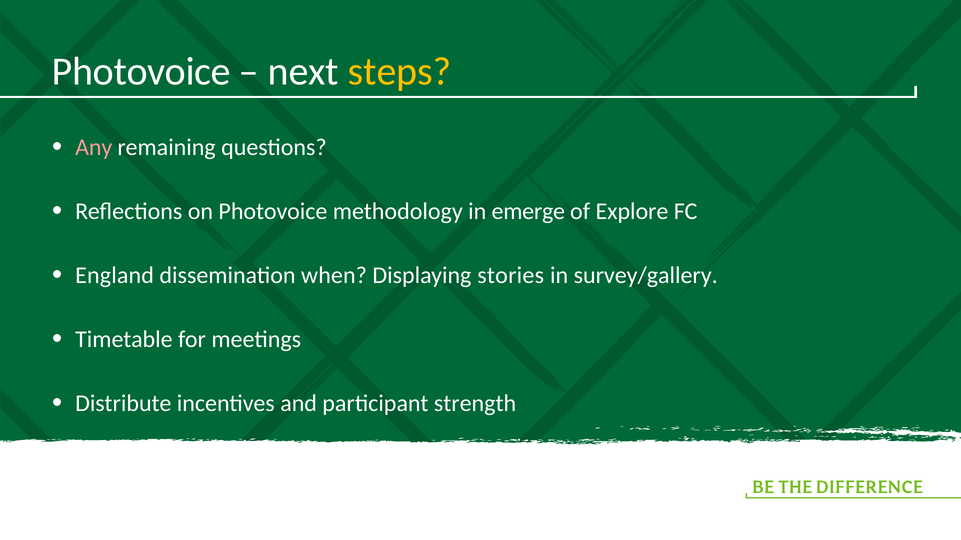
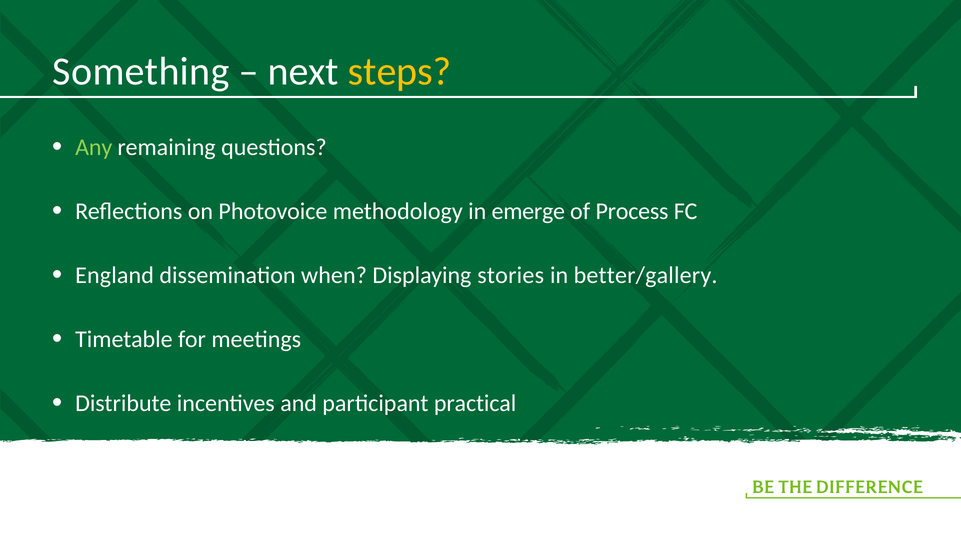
Photovoice at (141, 72): Photovoice -> Something
Any colour: pink -> light green
Explore: Explore -> Process
survey/gallery: survey/gallery -> better/gallery
strength: strength -> practical
